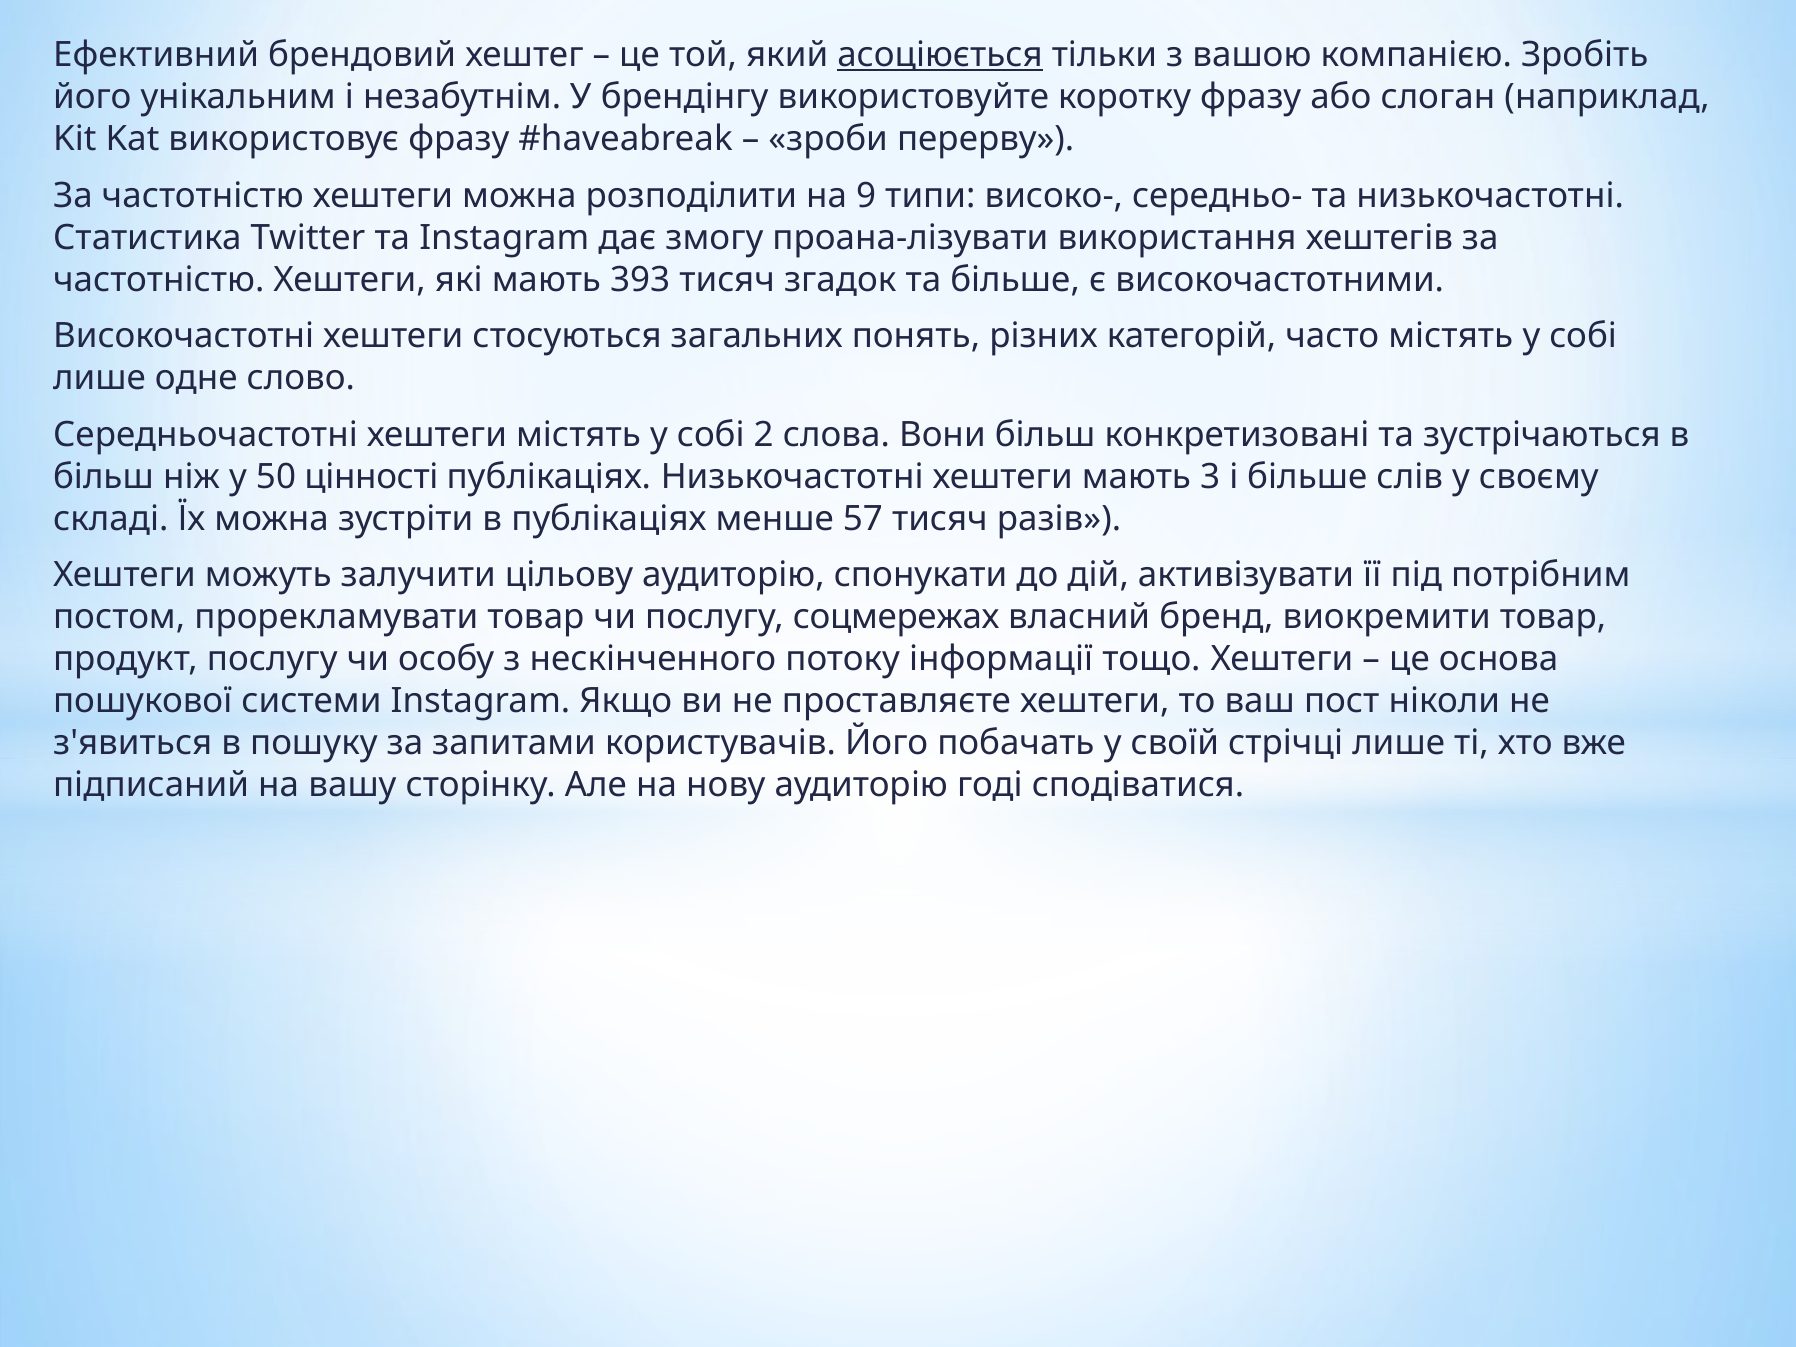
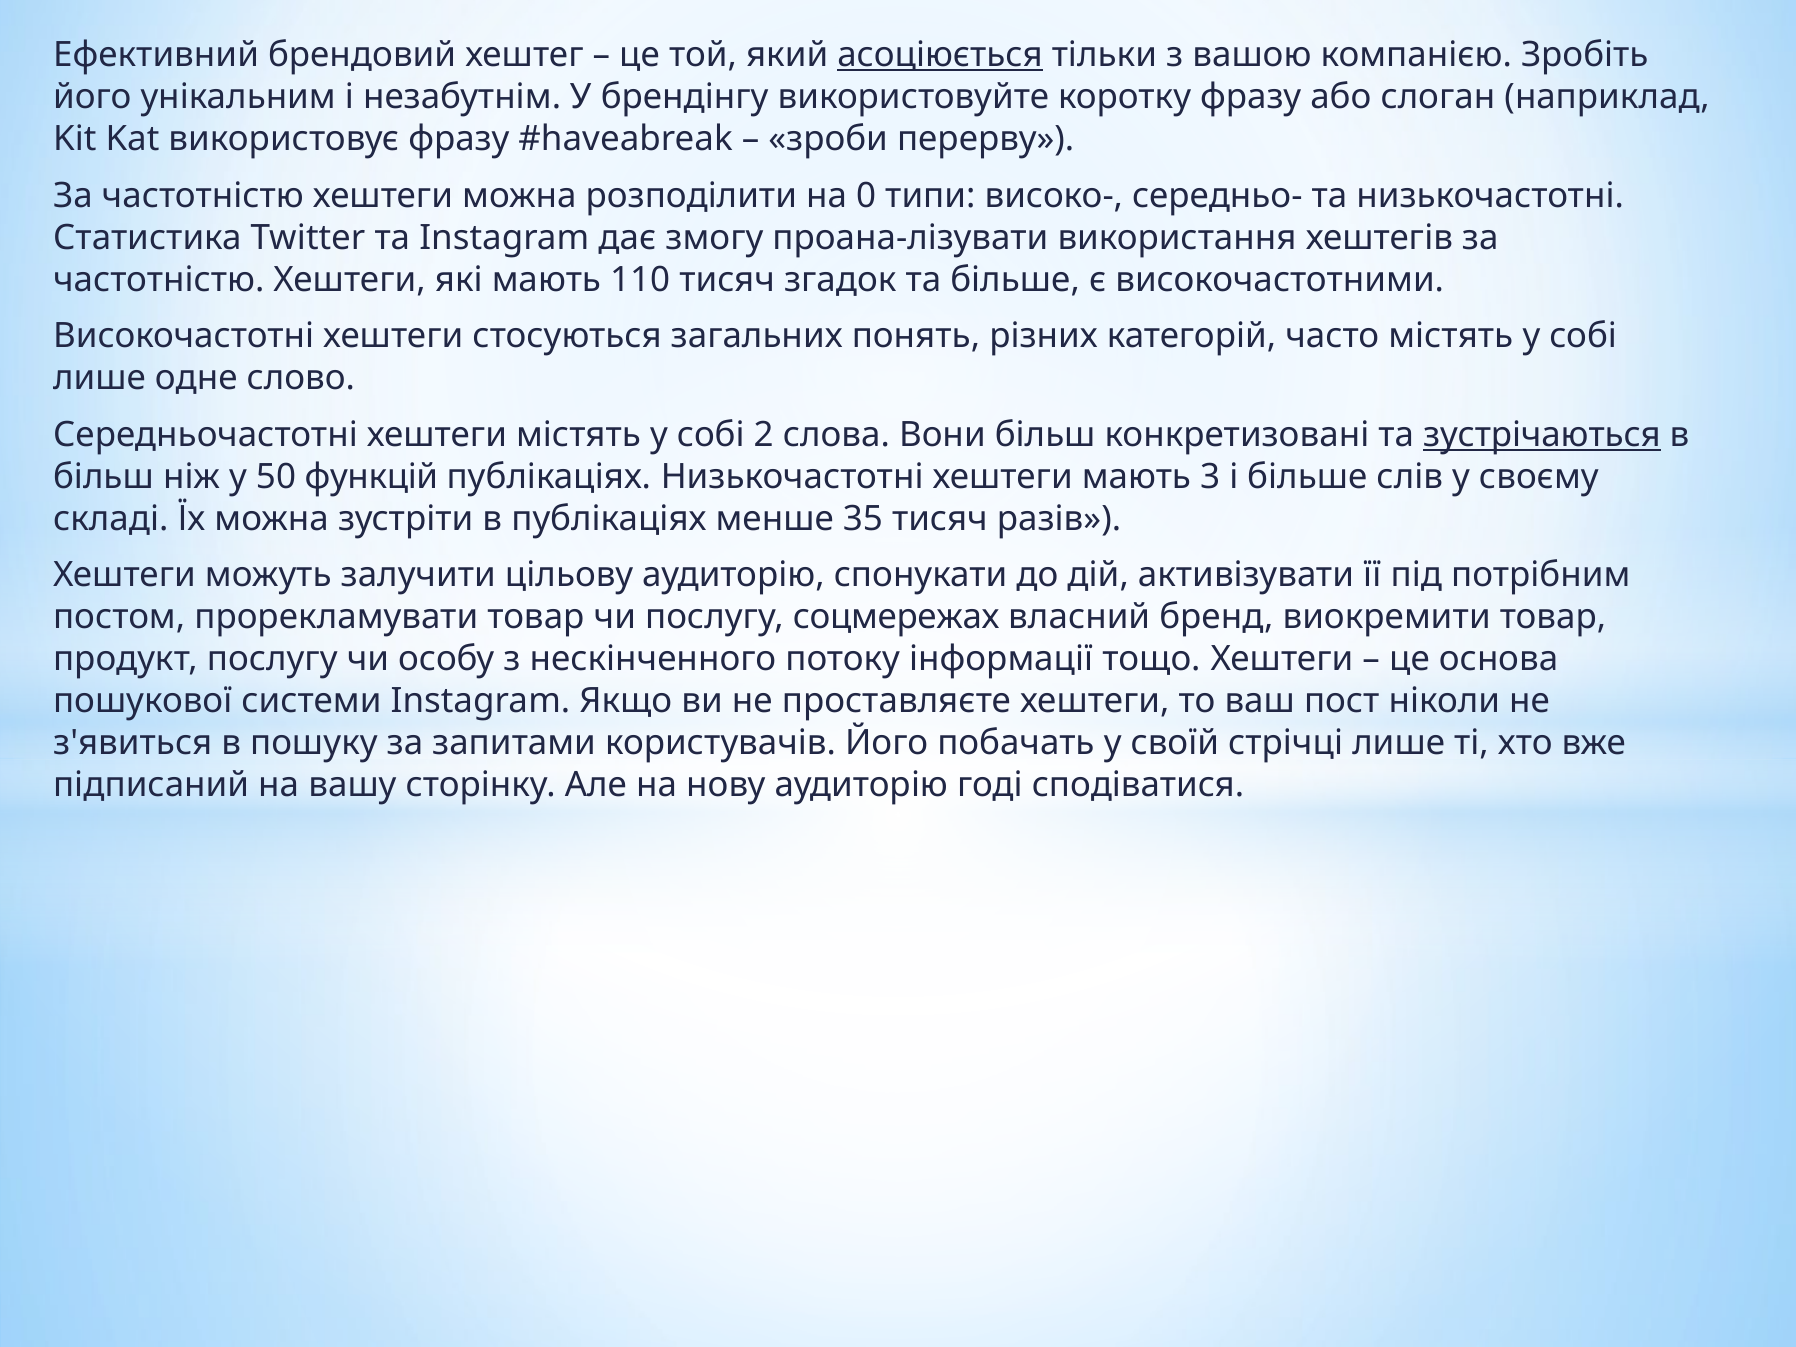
9: 9 -> 0
393: 393 -> 110
зустрічаються underline: none -> present
цінності: цінності -> функцій
57: 57 -> 35
